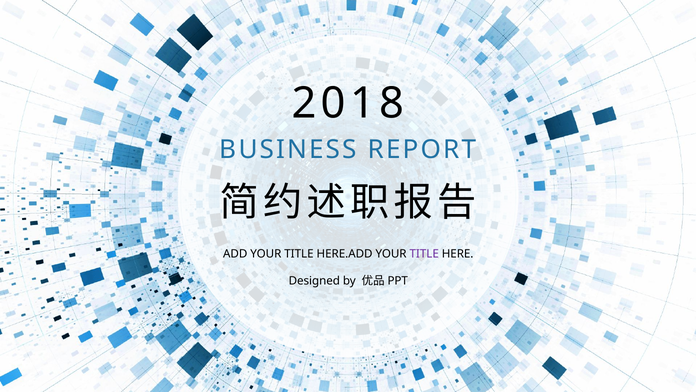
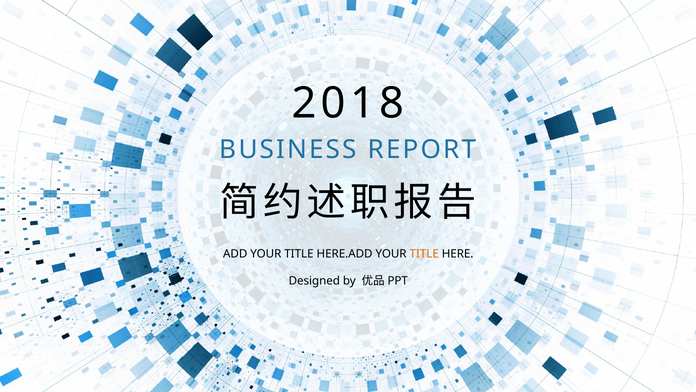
TITLE at (424, 253) colour: purple -> orange
